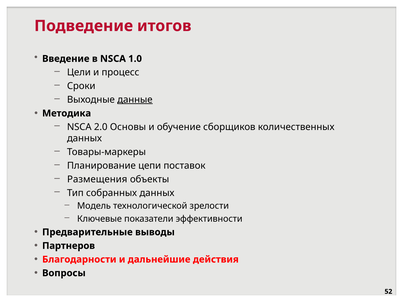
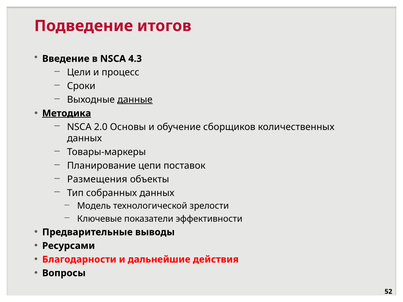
1.0: 1.0 -> 4.3
Методика underline: none -> present
Партнеров: Партнеров -> Ресурсами
